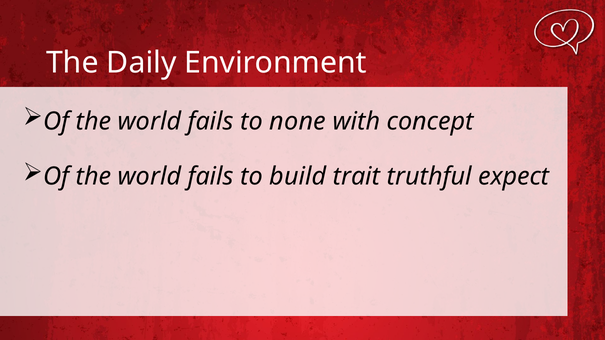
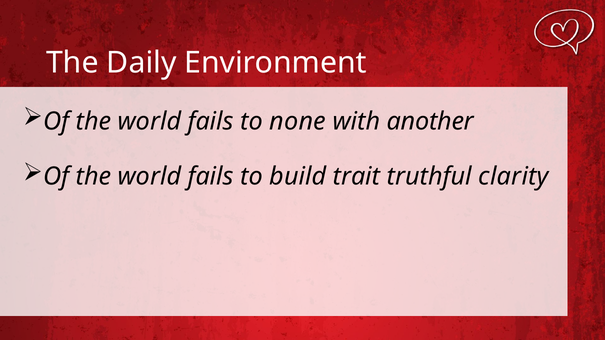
concept: concept -> another
expect: expect -> clarity
